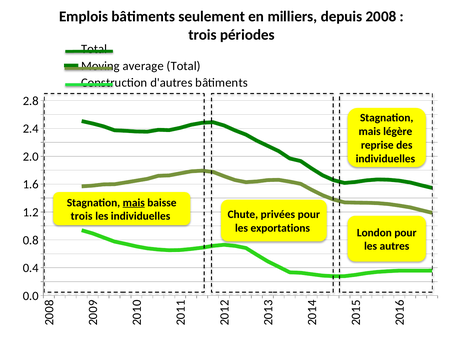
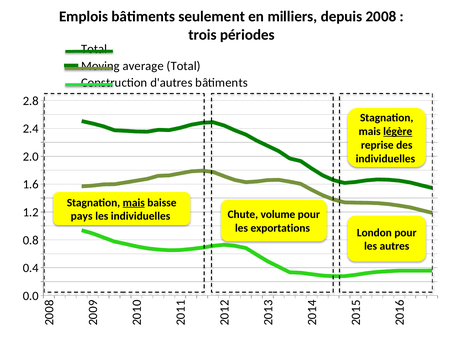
légère underline: none -> present
trois at (82, 216): trois -> pays
privées: privées -> volume
